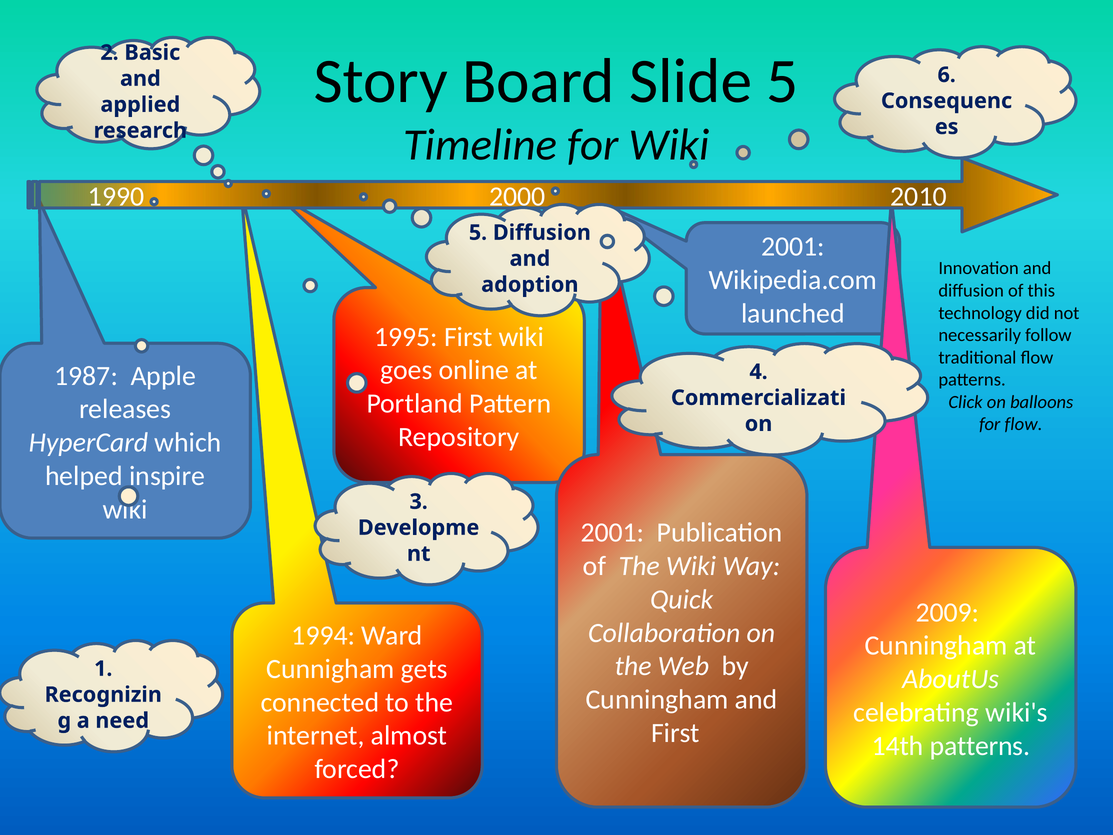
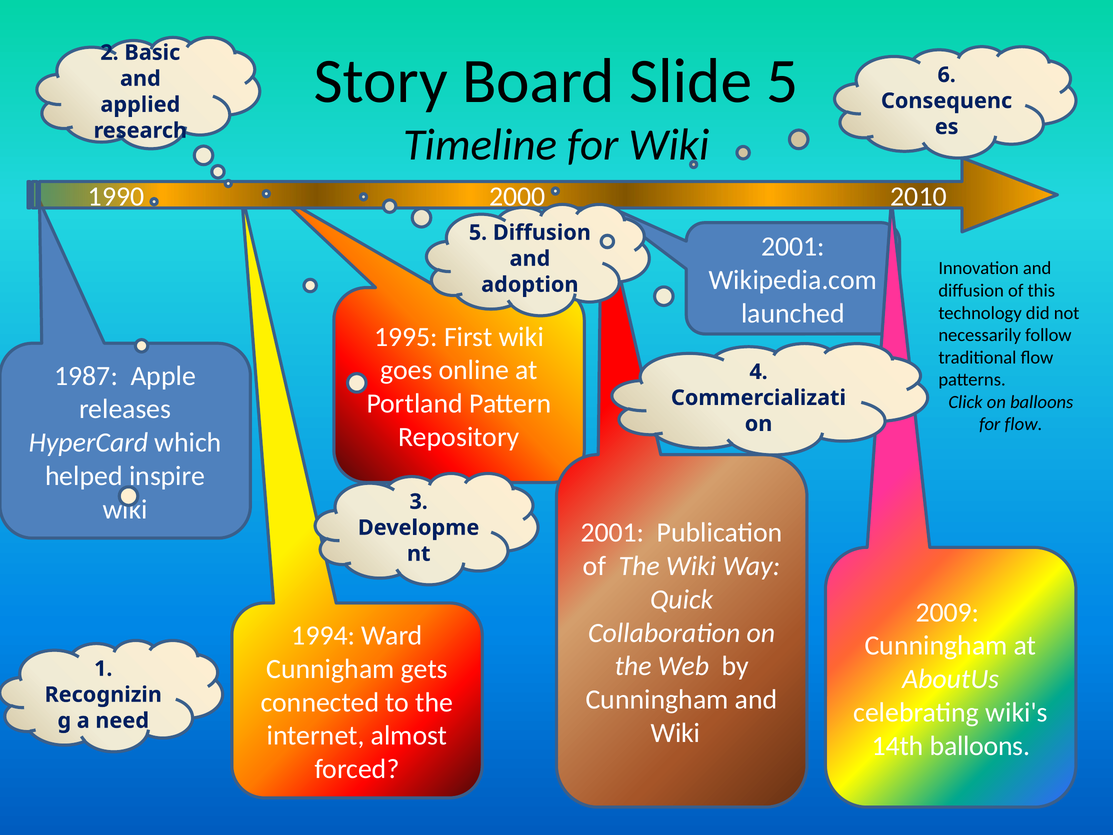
First at (675, 733): First -> Wiki
14th patterns: patterns -> balloons
